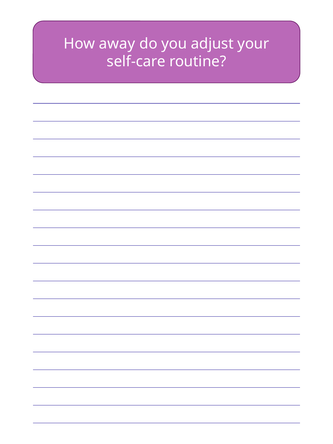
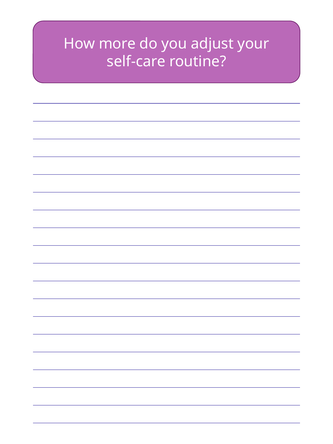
away: away -> more
